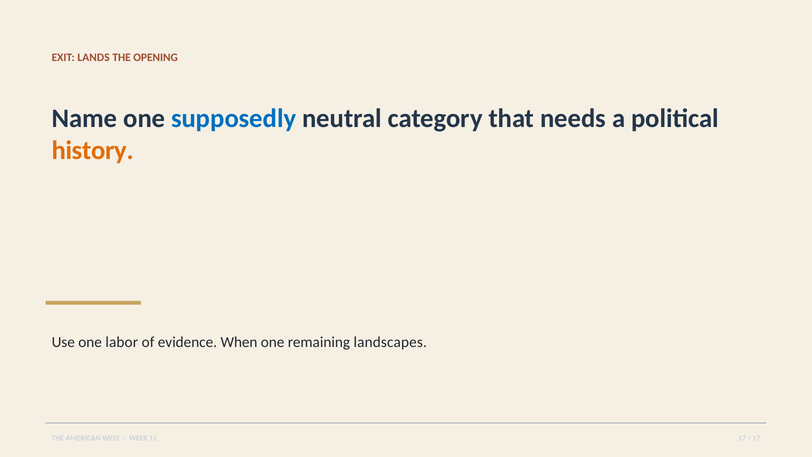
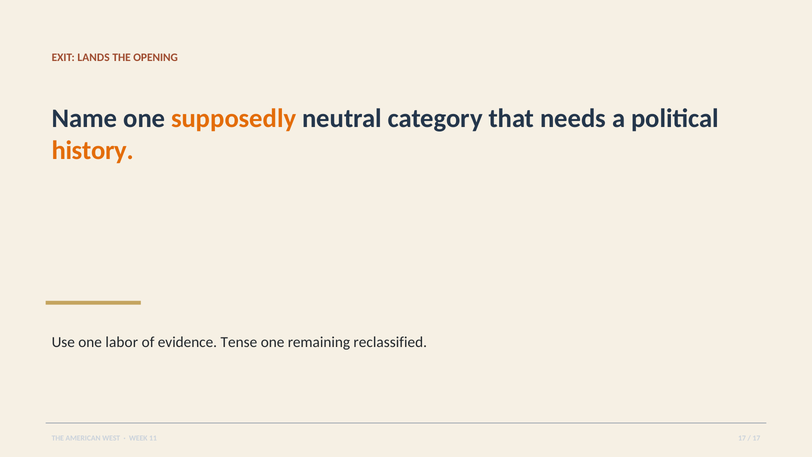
supposedly colour: blue -> orange
When: When -> Tense
landscapes: landscapes -> reclassified
